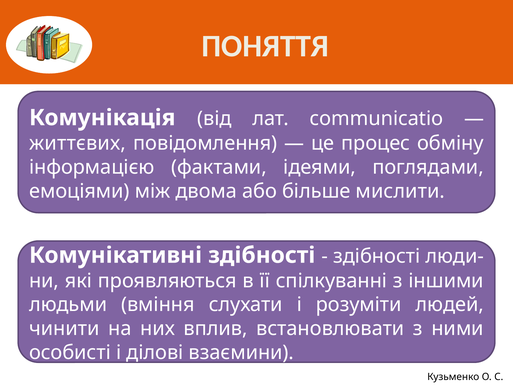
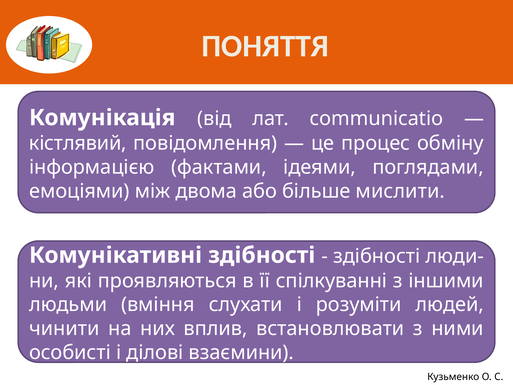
життєвих: життєвих -> кістлявий
